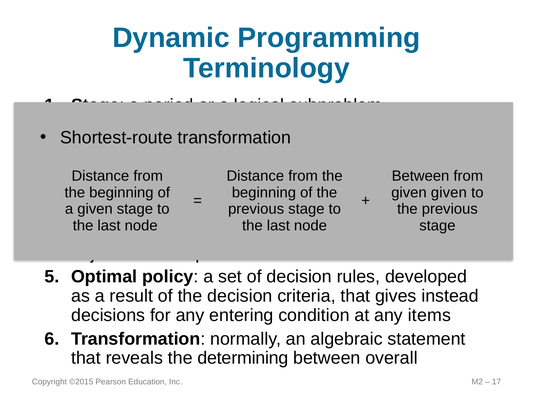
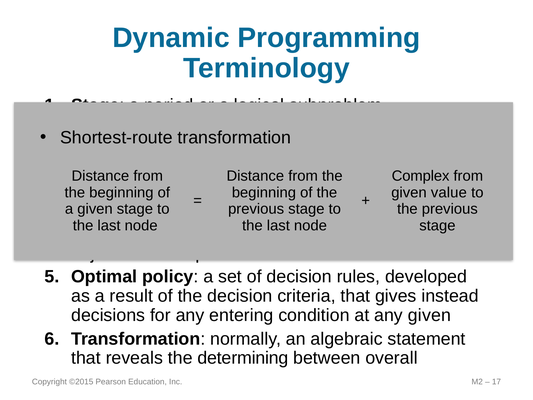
Between at (421, 176): Between -> Complex
given at (449, 192): given -> value
any items: items -> given
